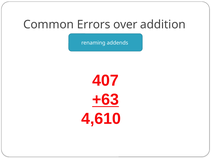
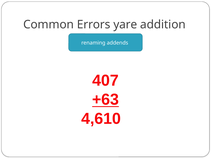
over: over -> yare
